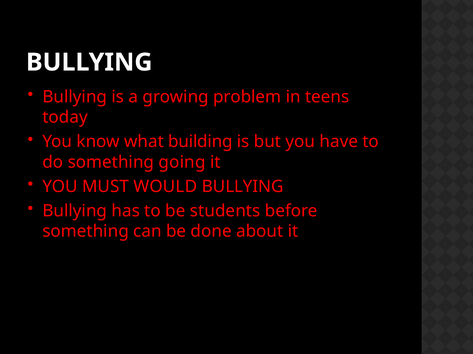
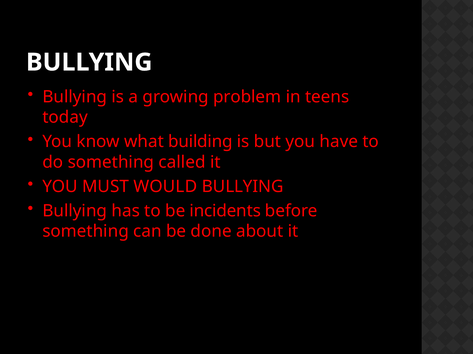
going: going -> called
students: students -> incidents
